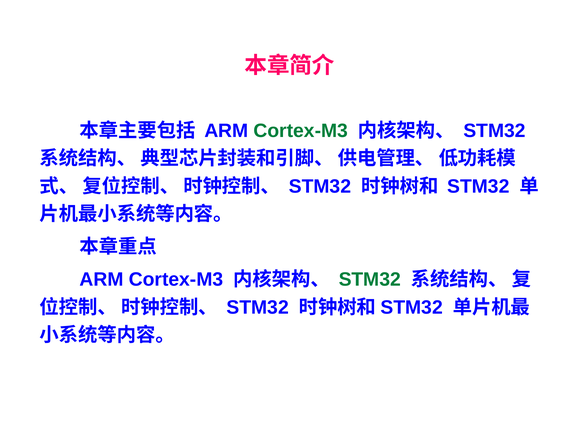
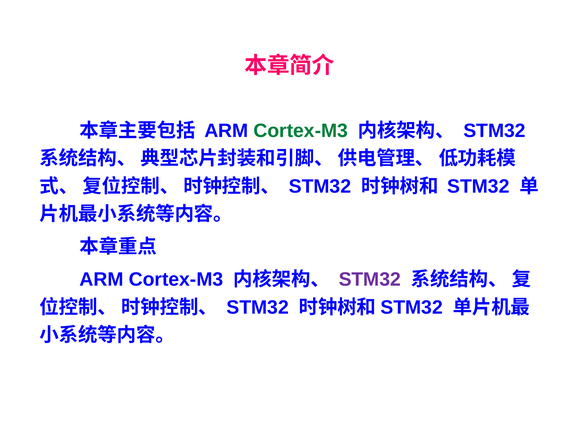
STM32 at (370, 279) colour: green -> purple
